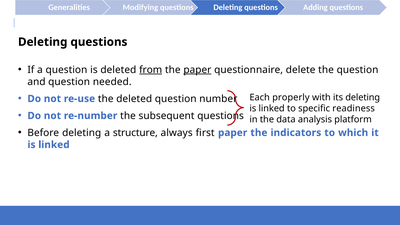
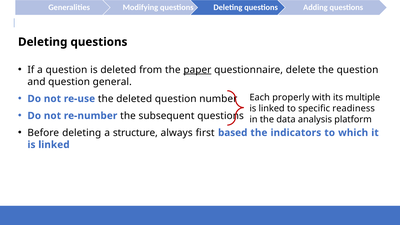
from underline: present -> none
needed: needed -> general
its deleting: deleting -> multiple
first paper: paper -> based
